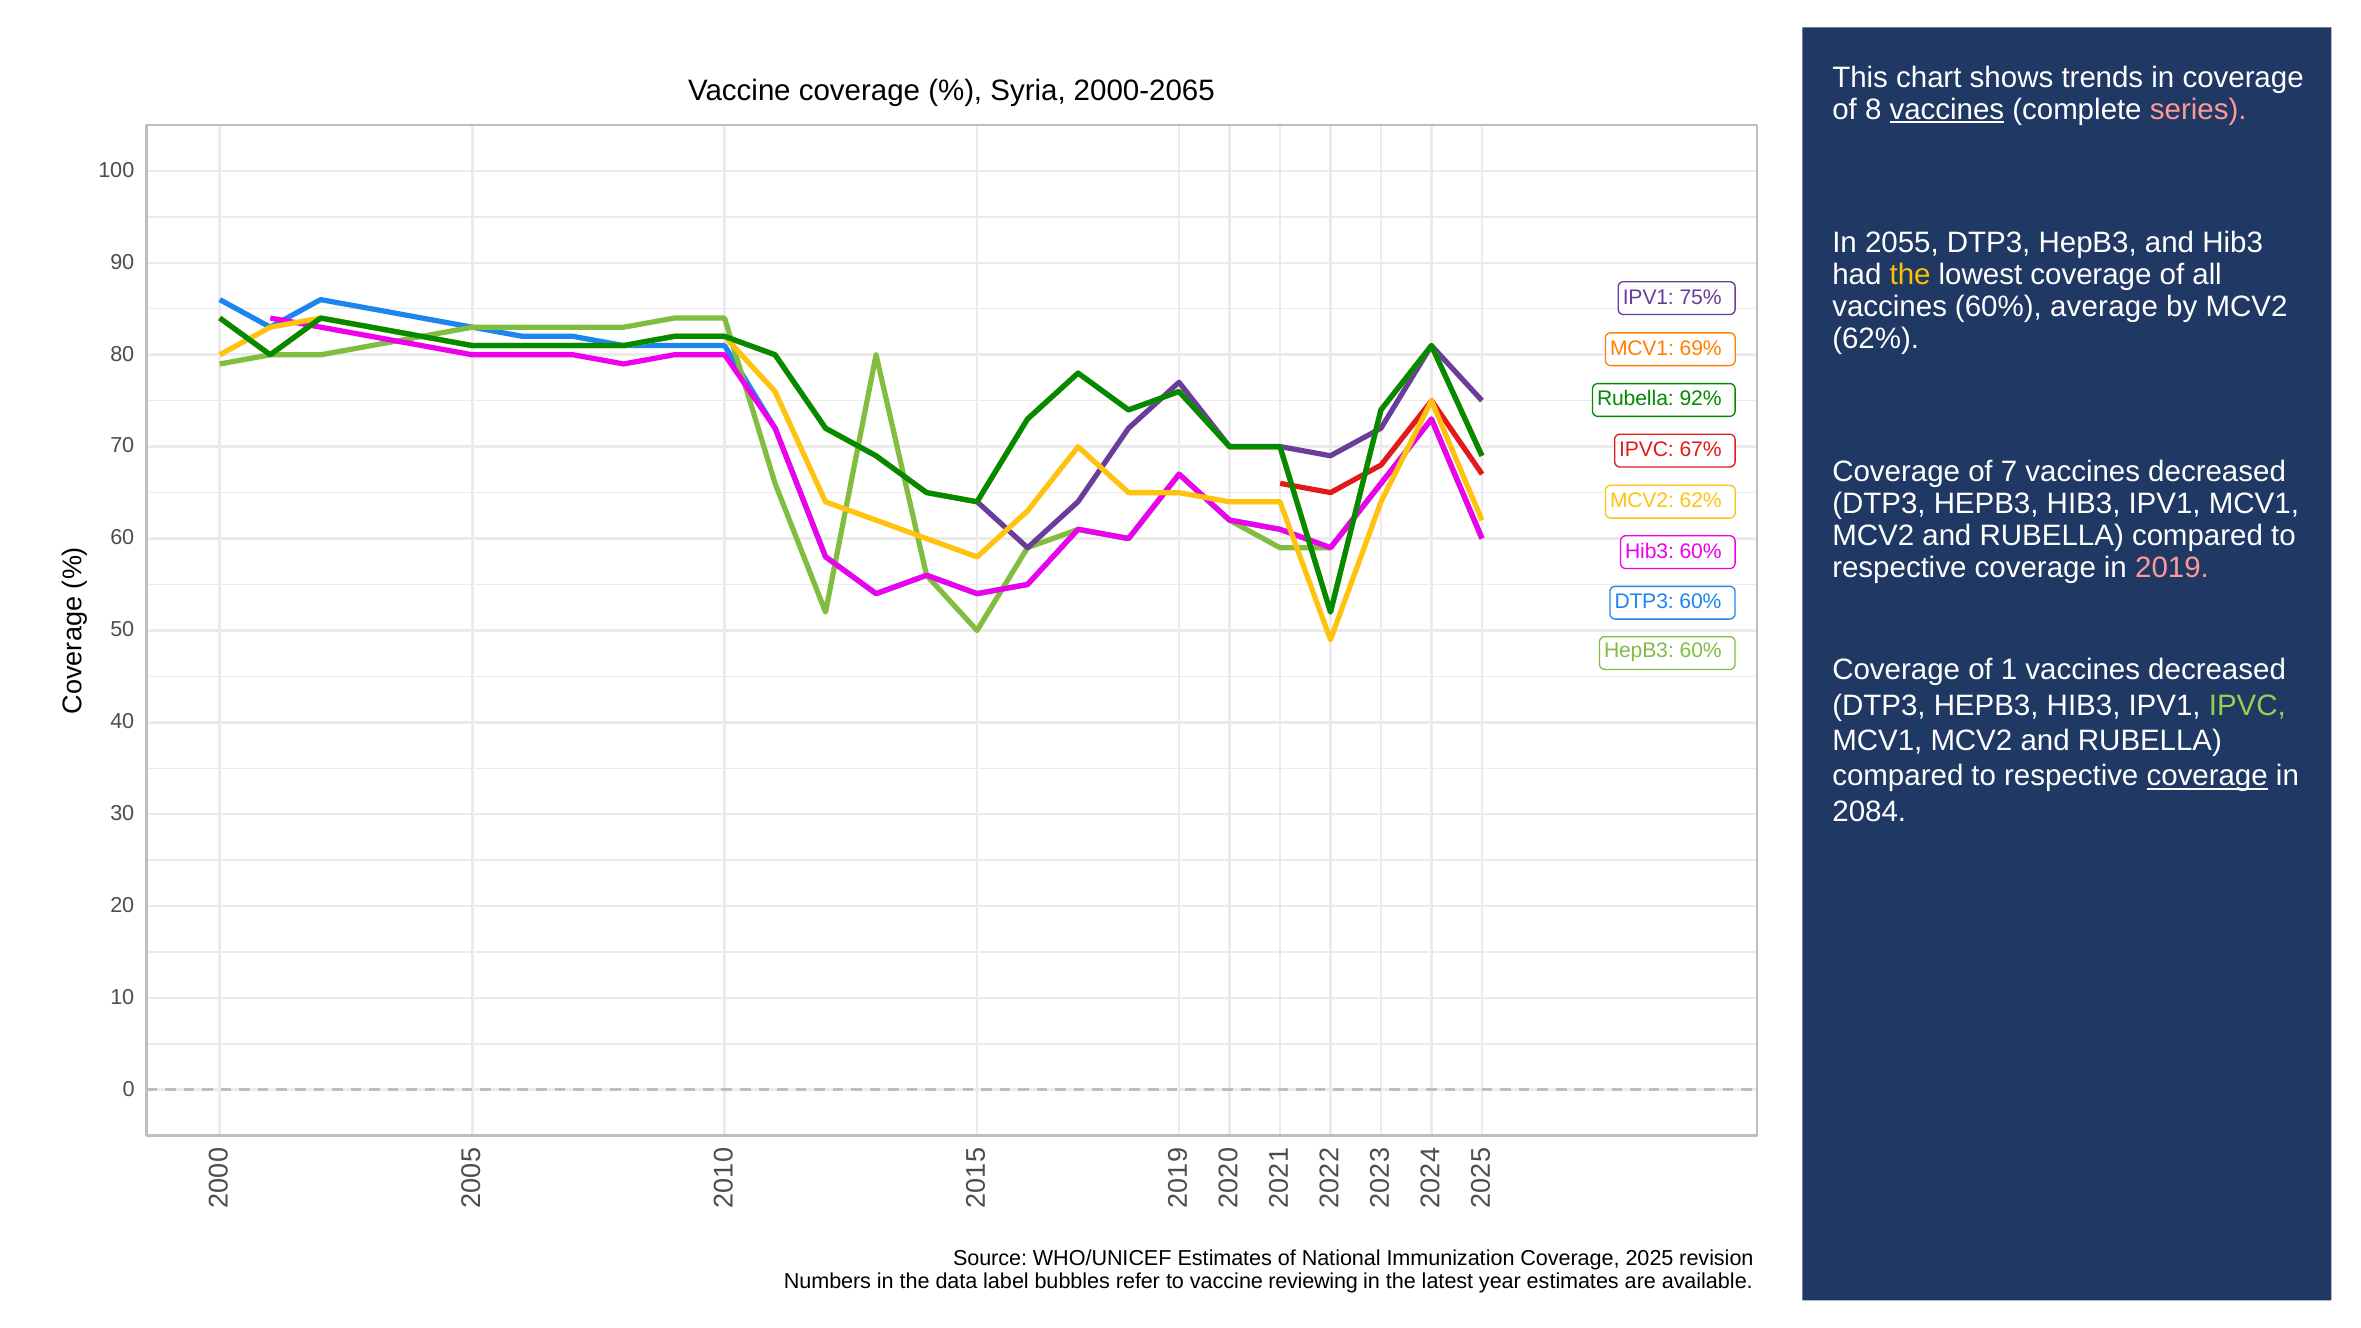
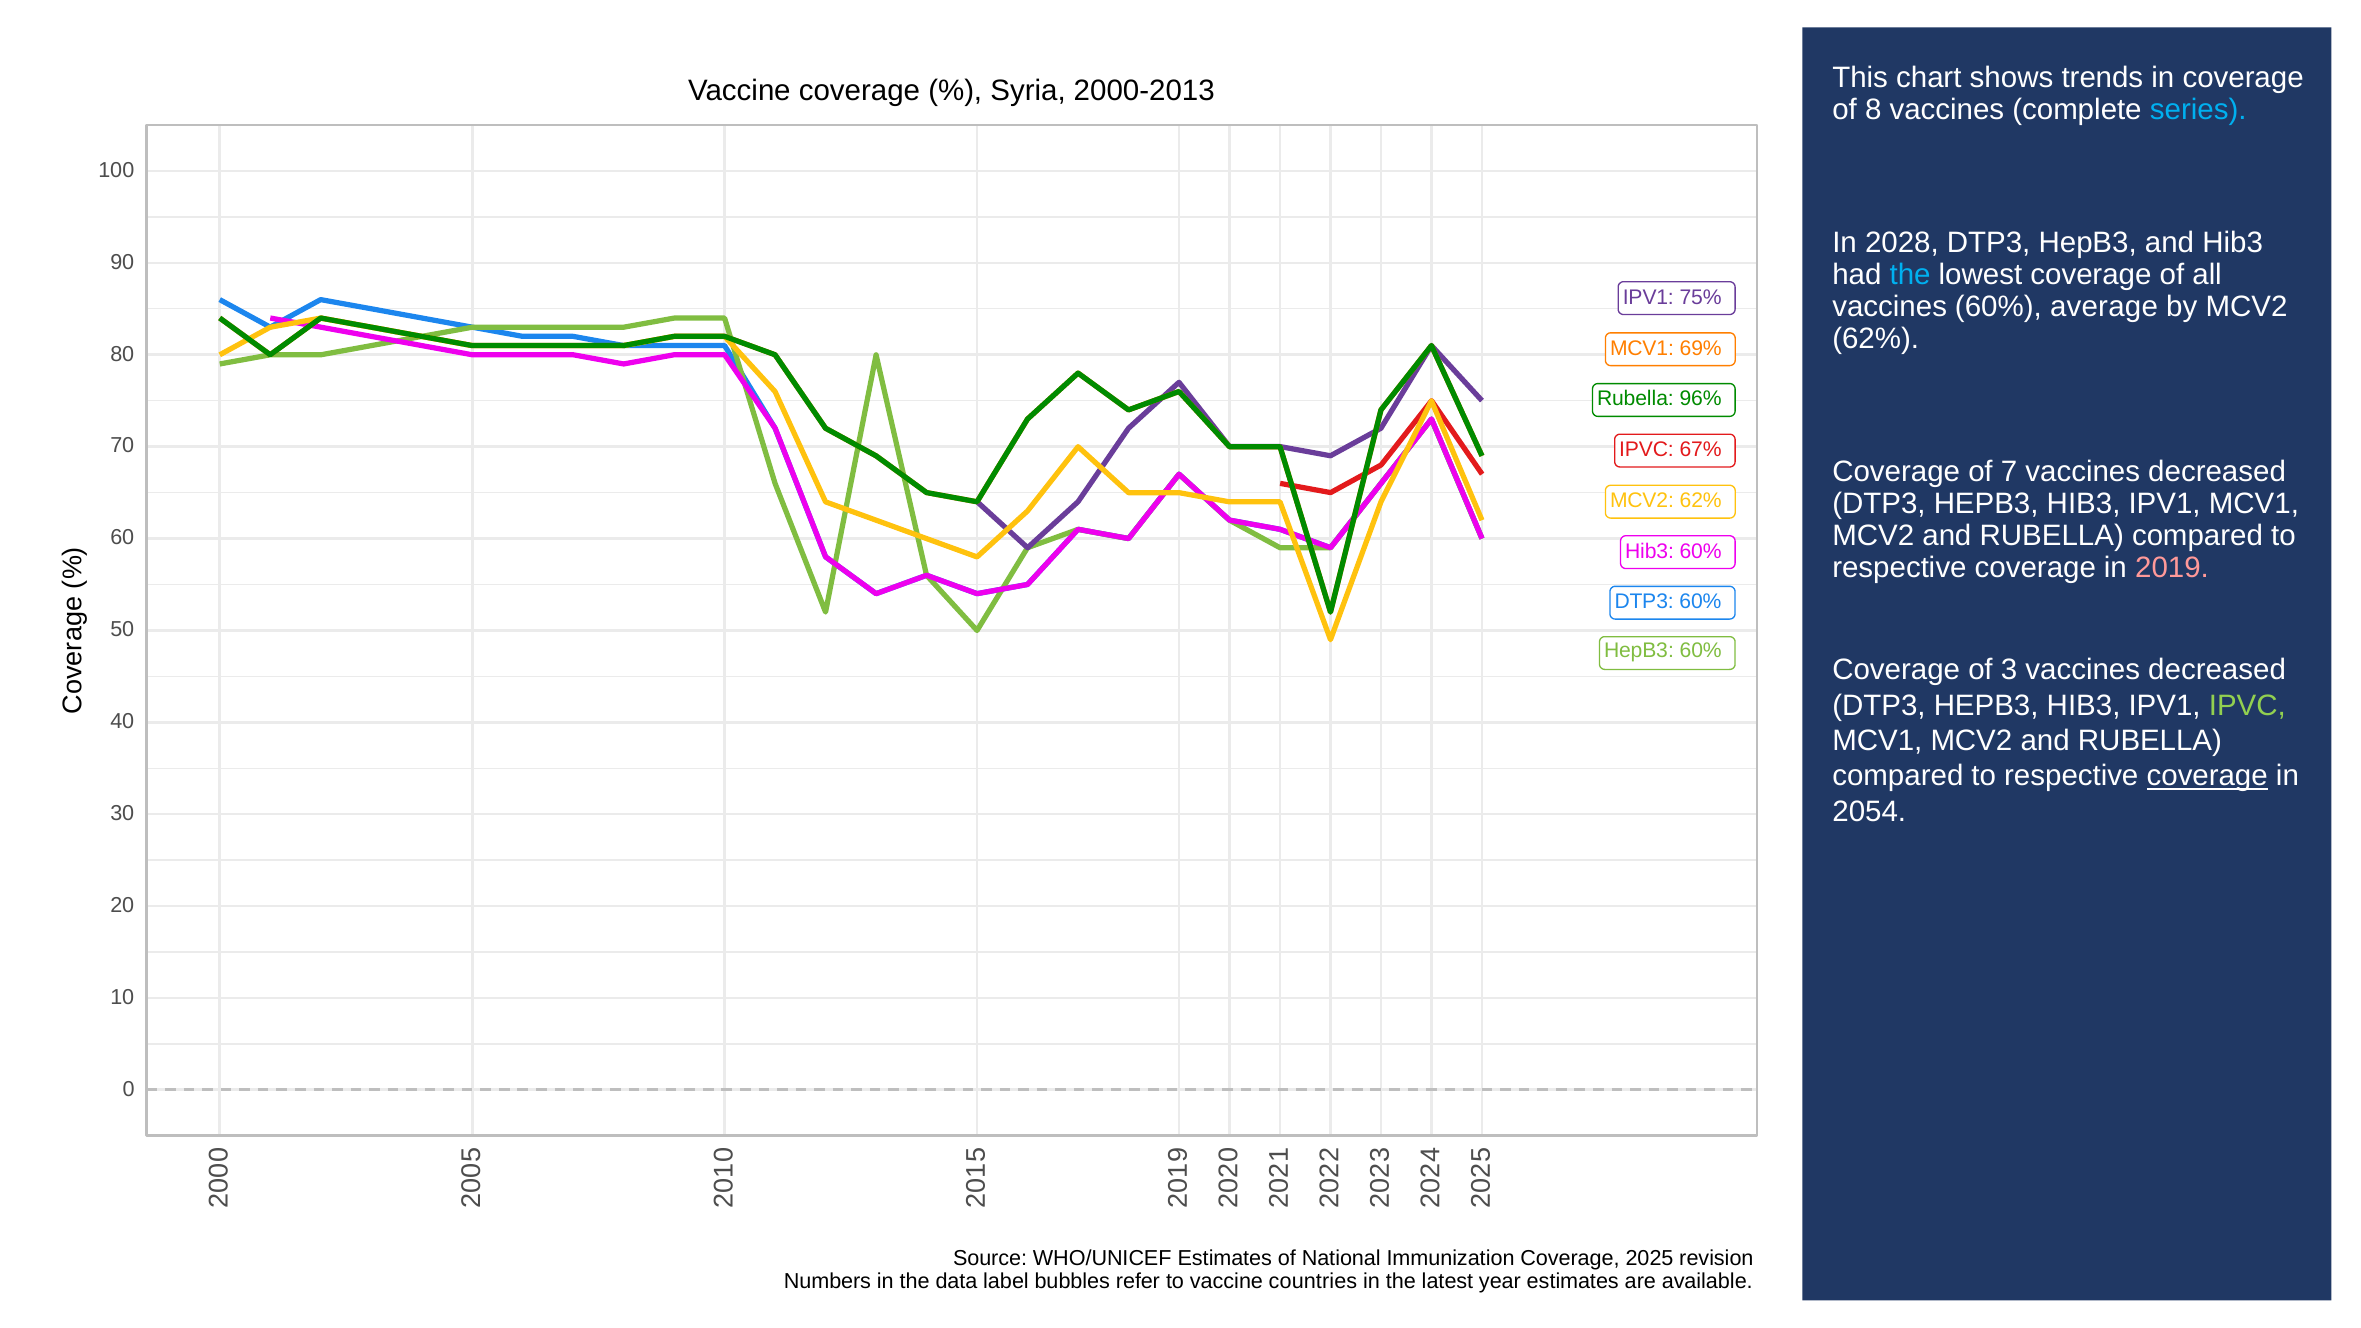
2000-2065: 2000-2065 -> 2000-2013
vaccines at (1947, 109) underline: present -> none
series colour: pink -> light blue
2055: 2055 -> 2028
the at (1910, 275) colour: yellow -> light blue
92%: 92% -> 96%
of 1: 1 -> 3
2084: 2084 -> 2054
reviewing: reviewing -> countries
